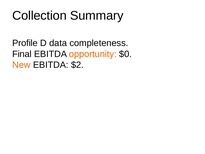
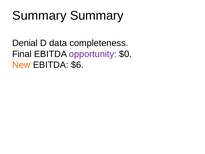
Collection at (39, 16): Collection -> Summary
Profile: Profile -> Denial
opportunity colour: orange -> purple
$2: $2 -> $6
